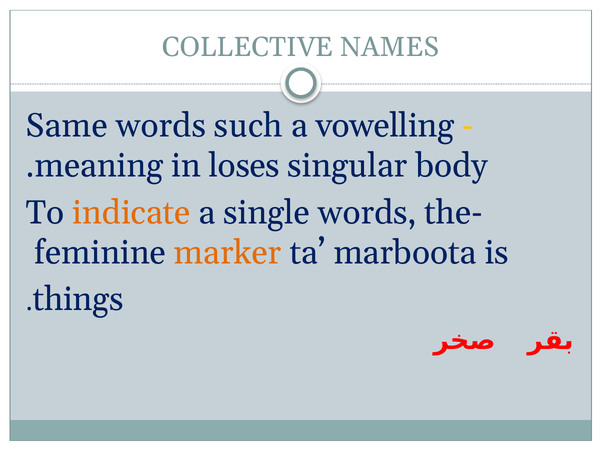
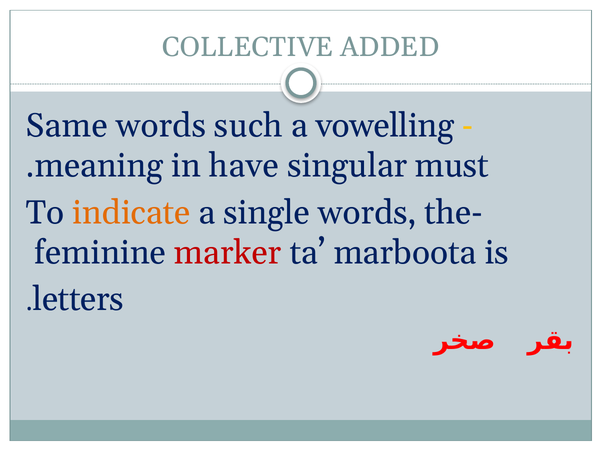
NAMES: NAMES -> ADDED
loses: loses -> have
body: body -> must
marker colour: orange -> red
things: things -> letters
